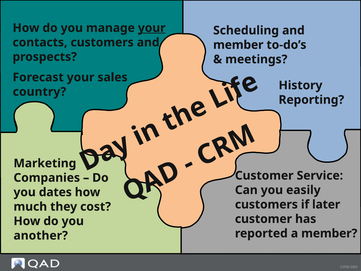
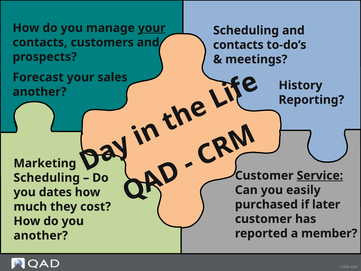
member at (238, 45): member -> contacts
country at (39, 92): country -> another
Service underline: none -> present
Companies at (47, 178): Companies -> Scheduling
customers at (266, 204): customers -> purchased
